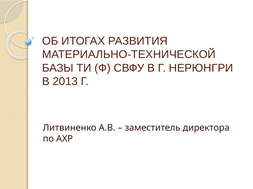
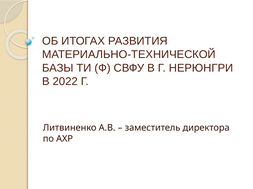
2013: 2013 -> 2022
